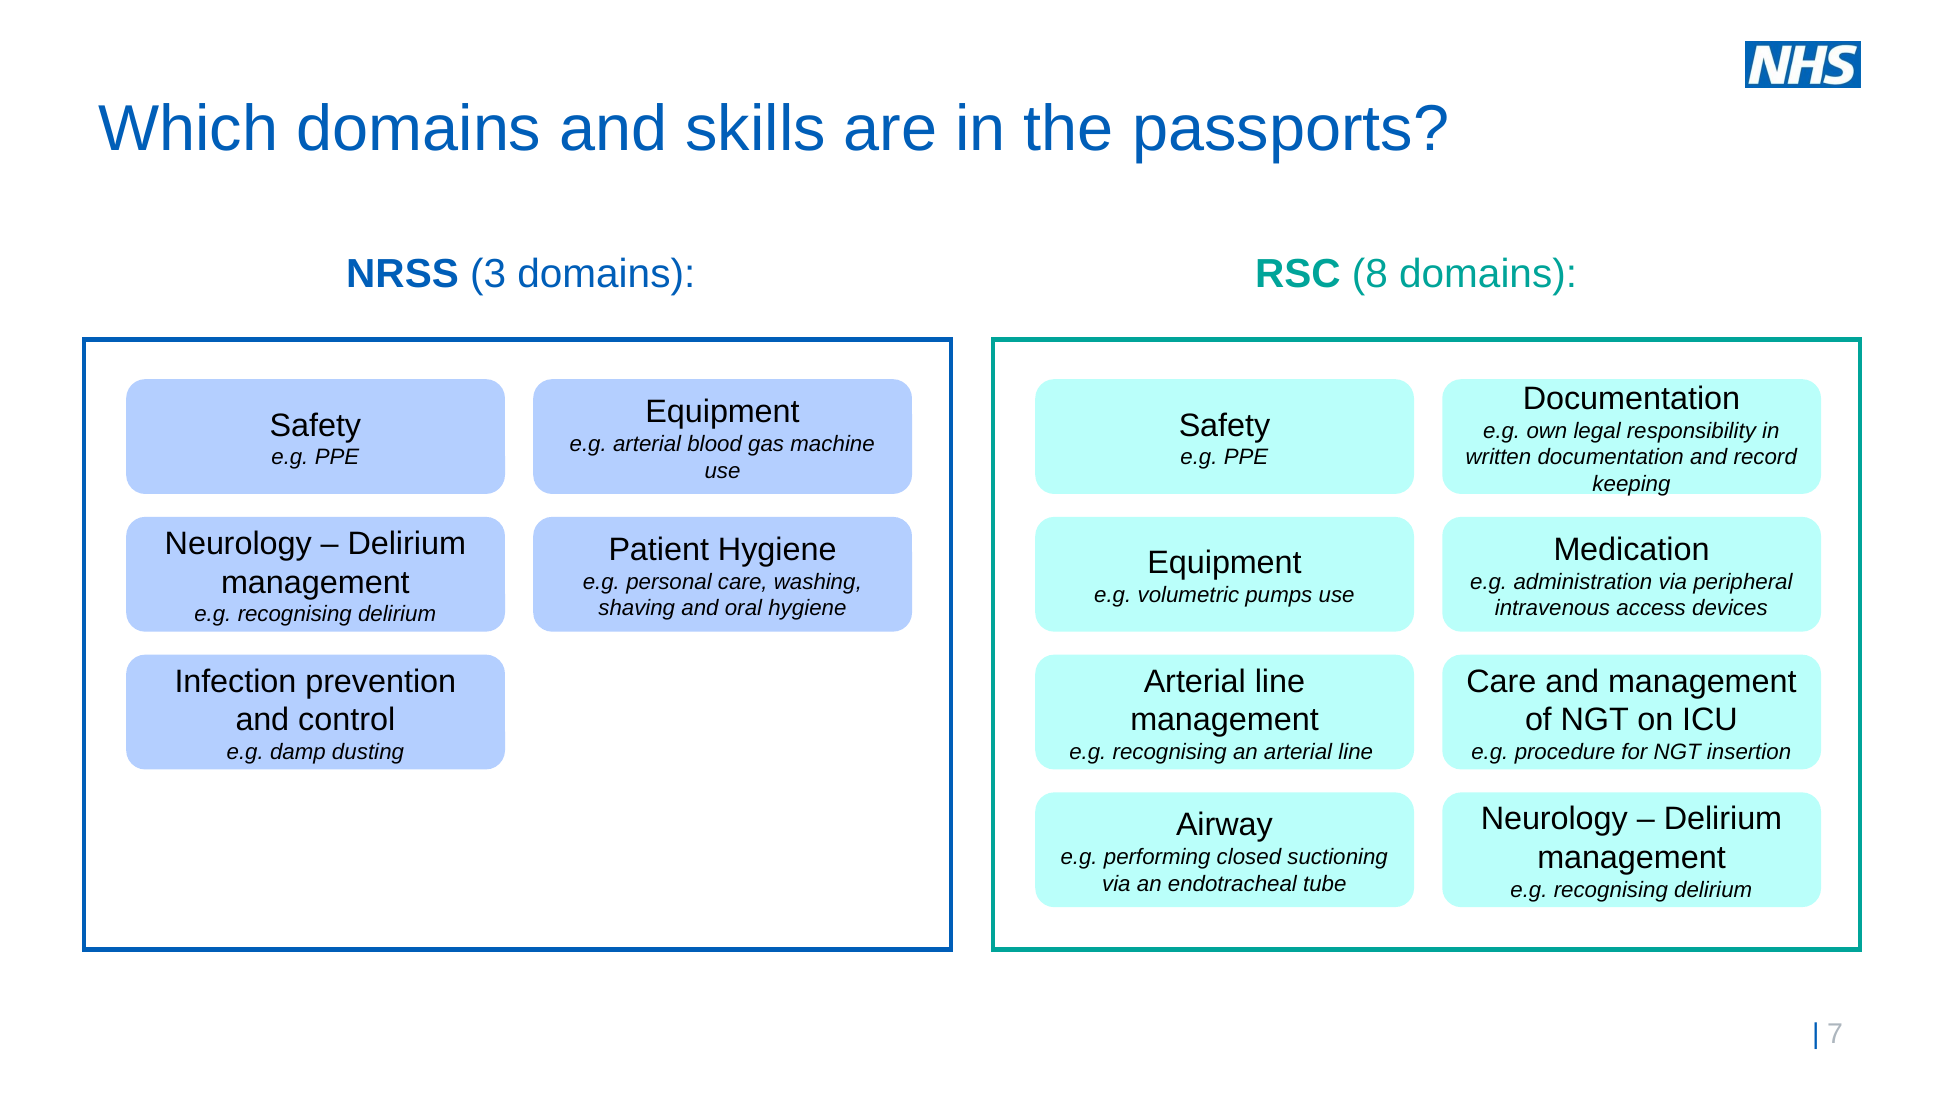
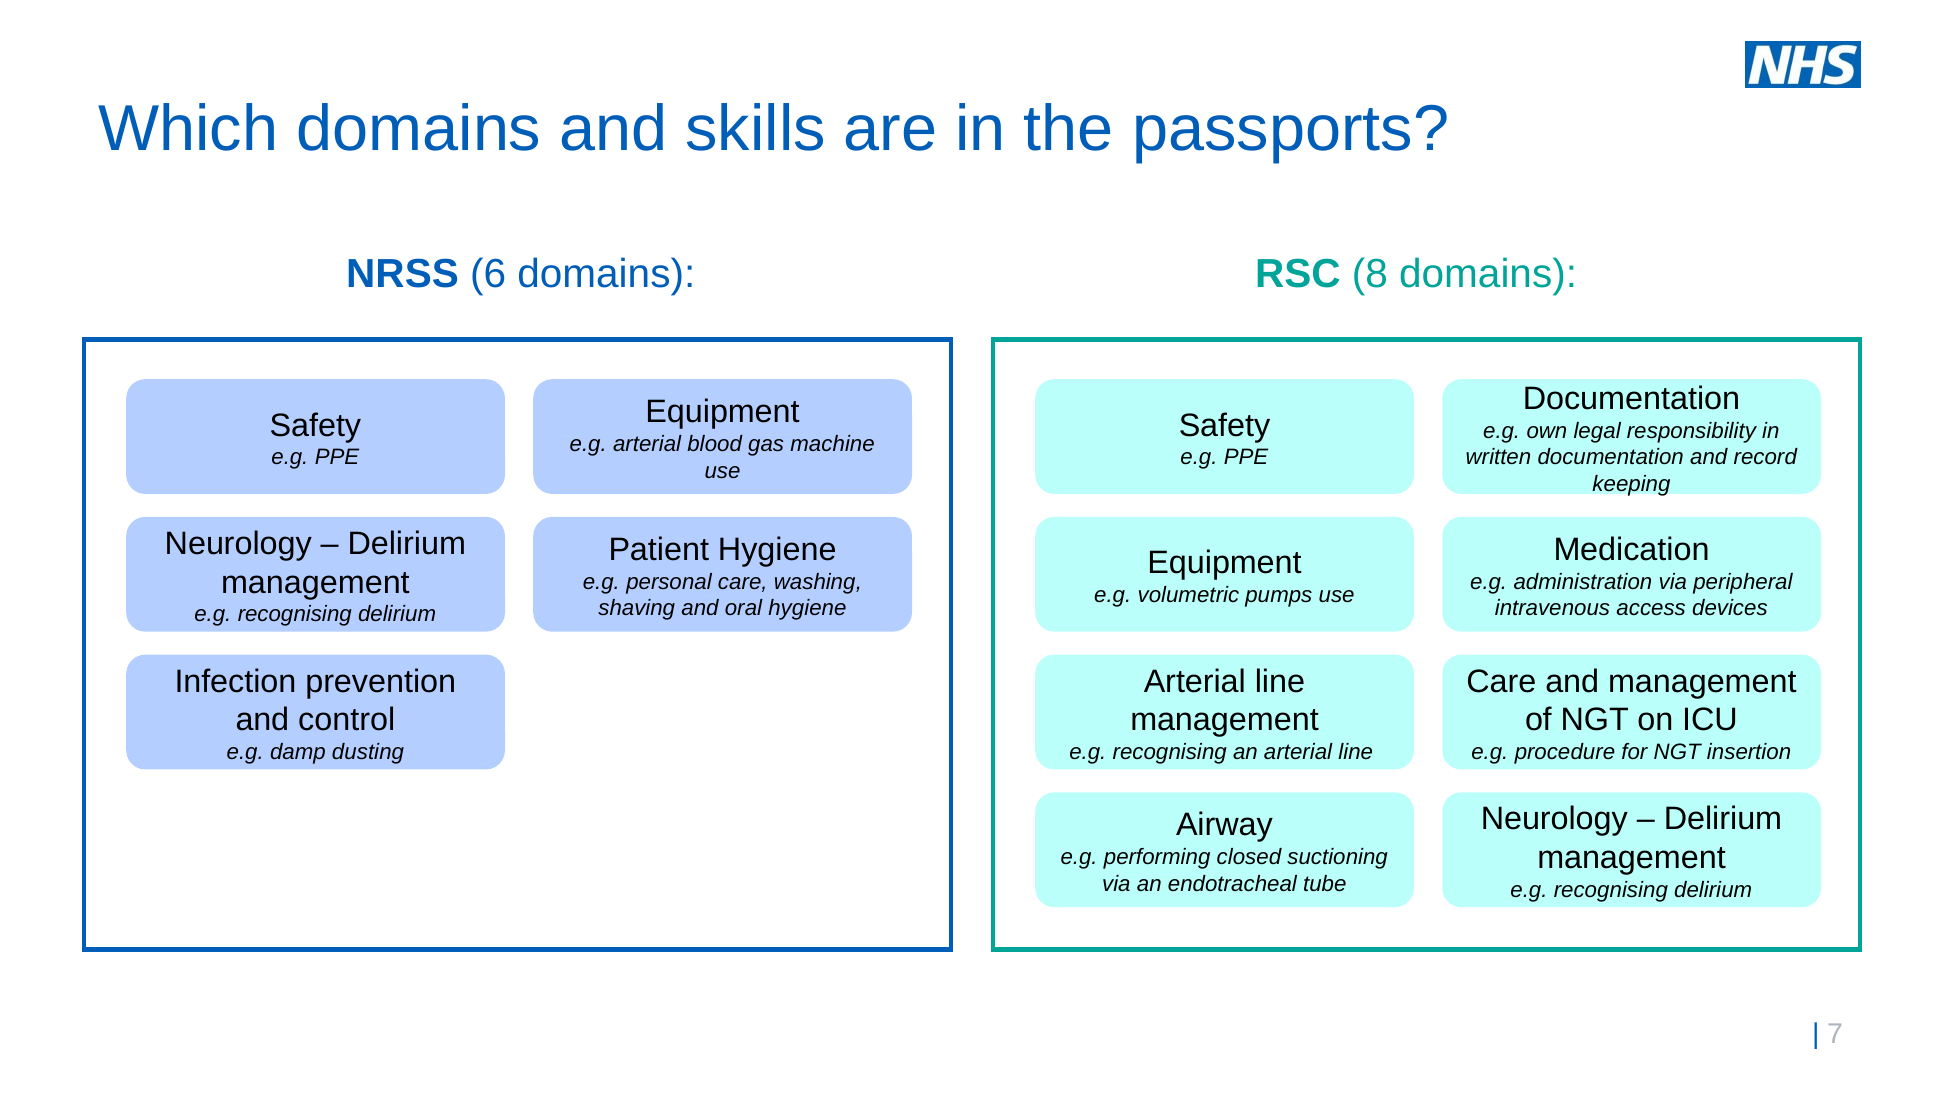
3: 3 -> 6
